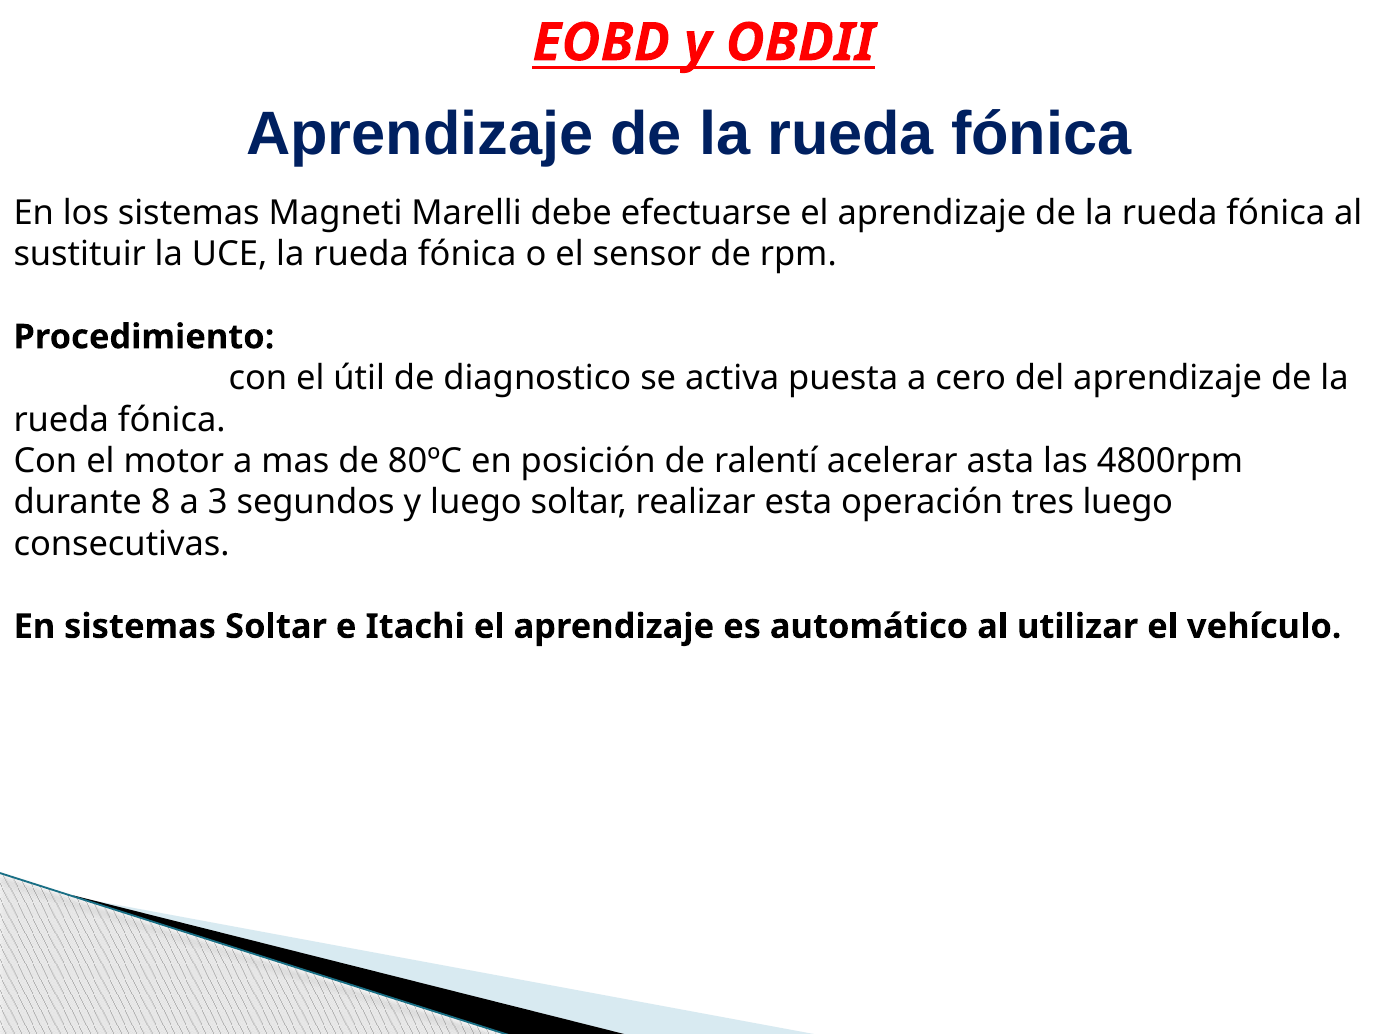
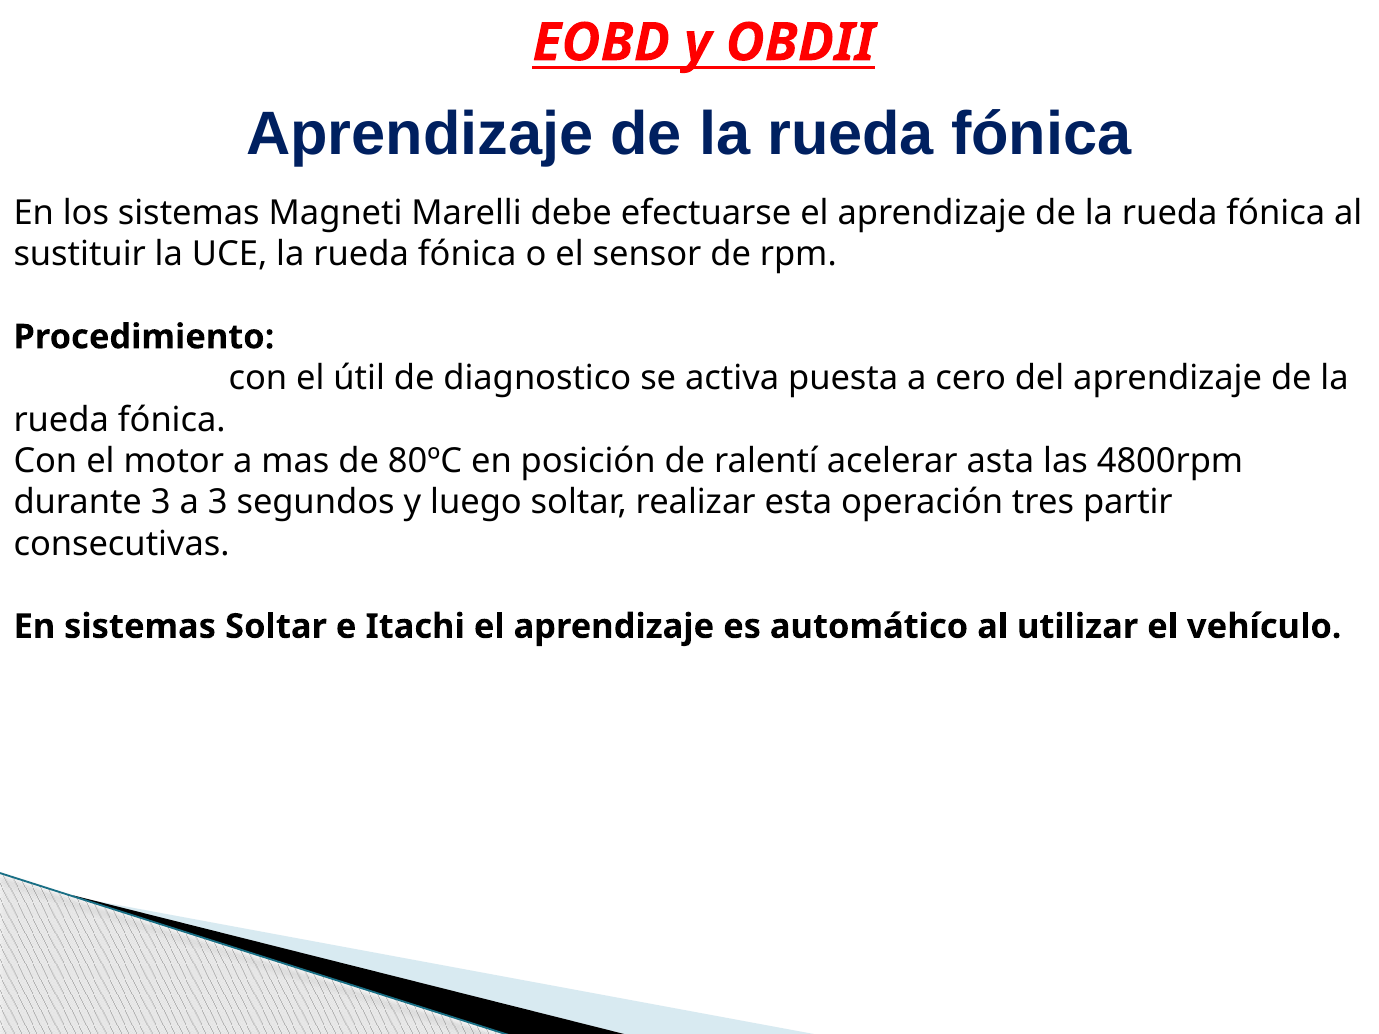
durante 8: 8 -> 3
tres luego: luego -> partir
